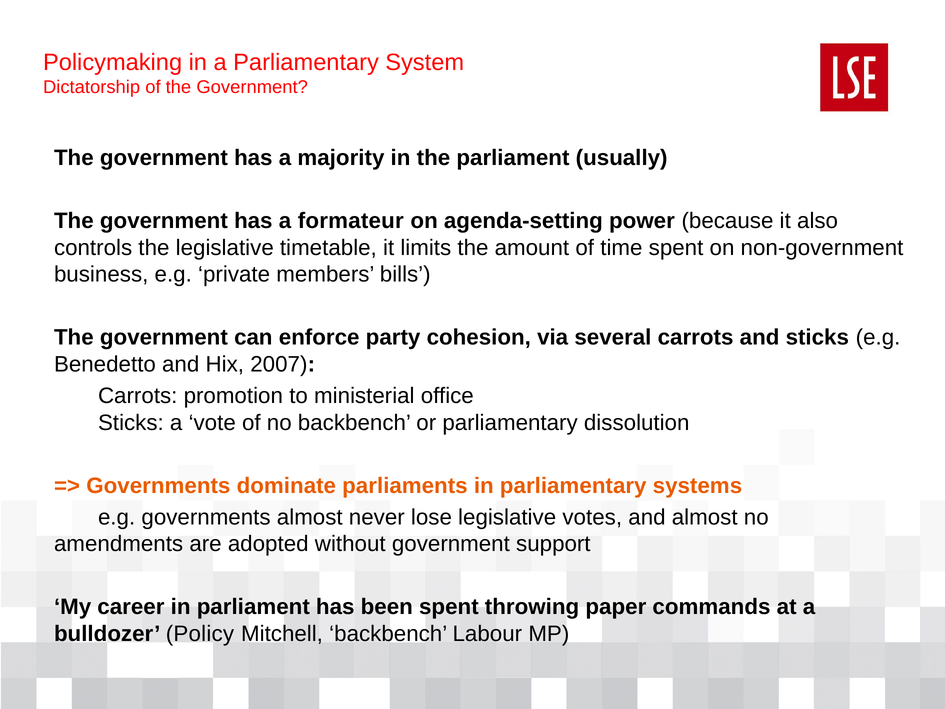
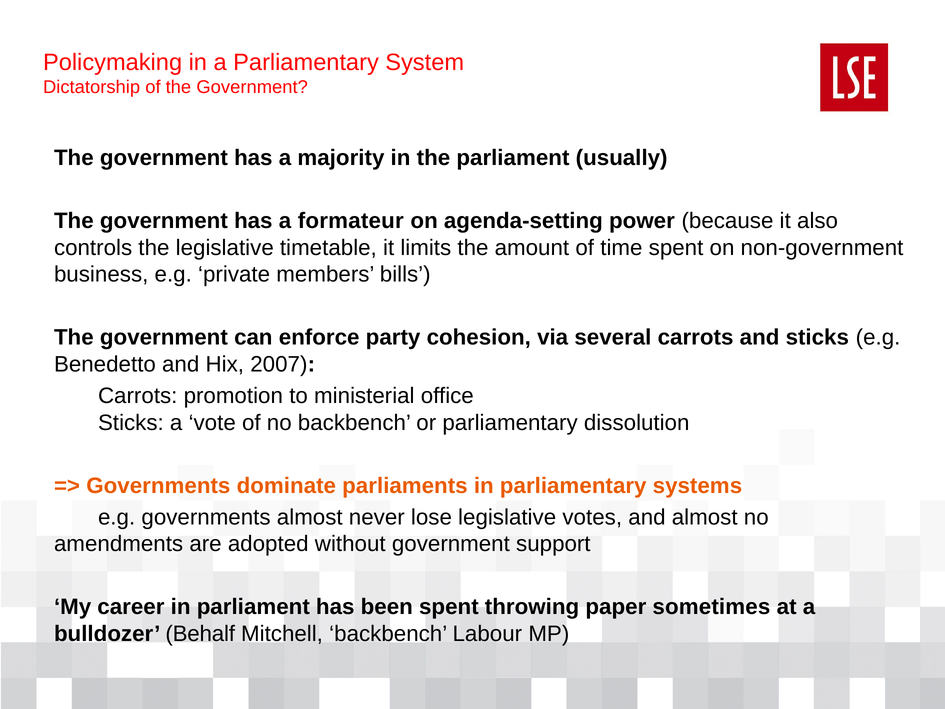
commands: commands -> sometimes
Policy: Policy -> Behalf
